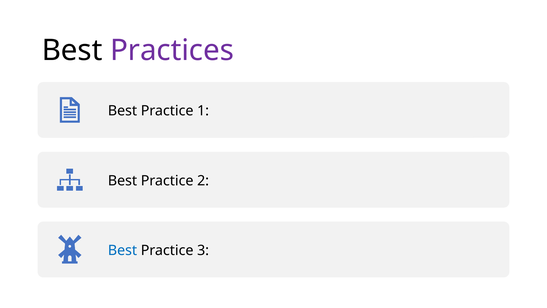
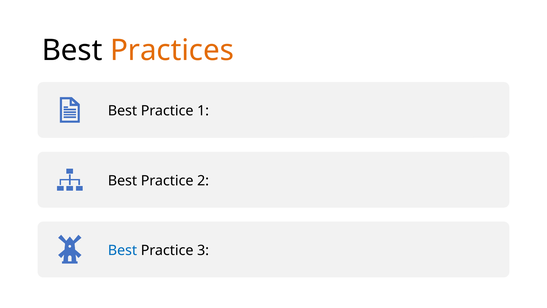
Practices colour: purple -> orange
